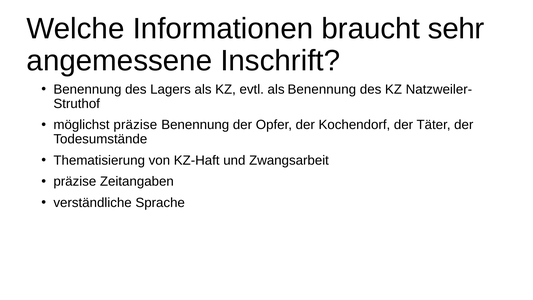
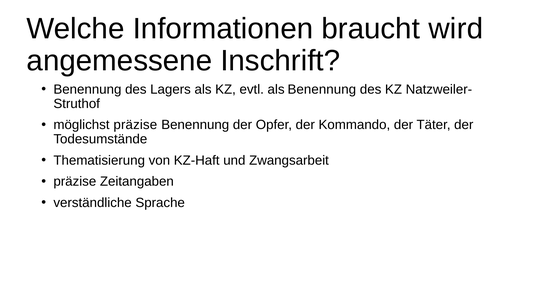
sehr: sehr -> wird
Kochendorf: Kochendorf -> Kommando
